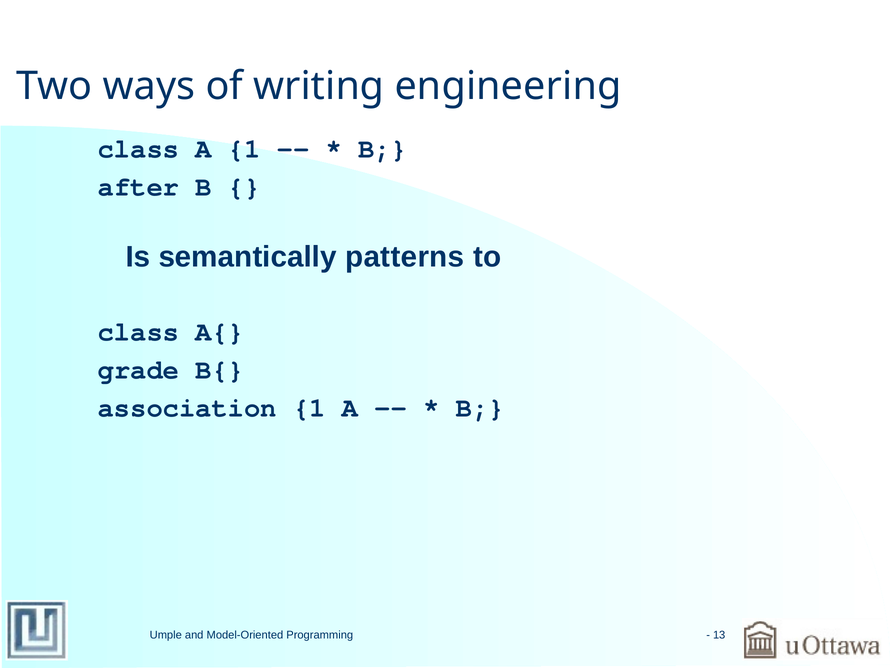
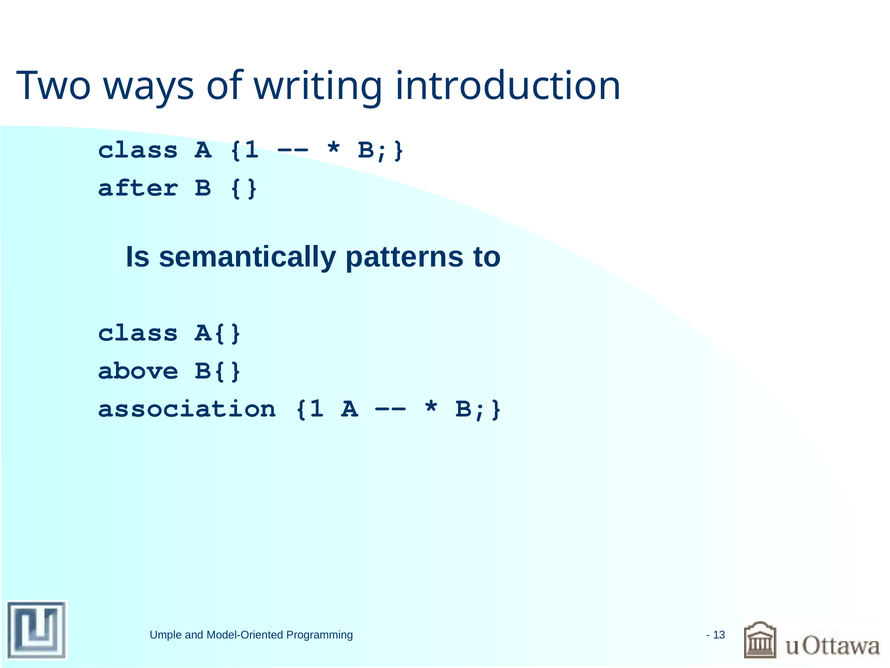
engineering: engineering -> introduction
grade: grade -> above
